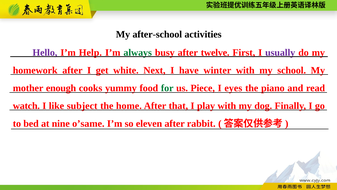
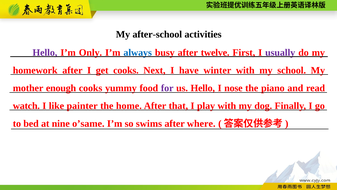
Help: Help -> Only
always colour: green -> blue
get white: white -> cooks
for colour: green -> purple
us Piece: Piece -> Hello
eyes: eyes -> nose
subject: subject -> painter
eleven: eleven -> swims
rabbit: rabbit -> where
